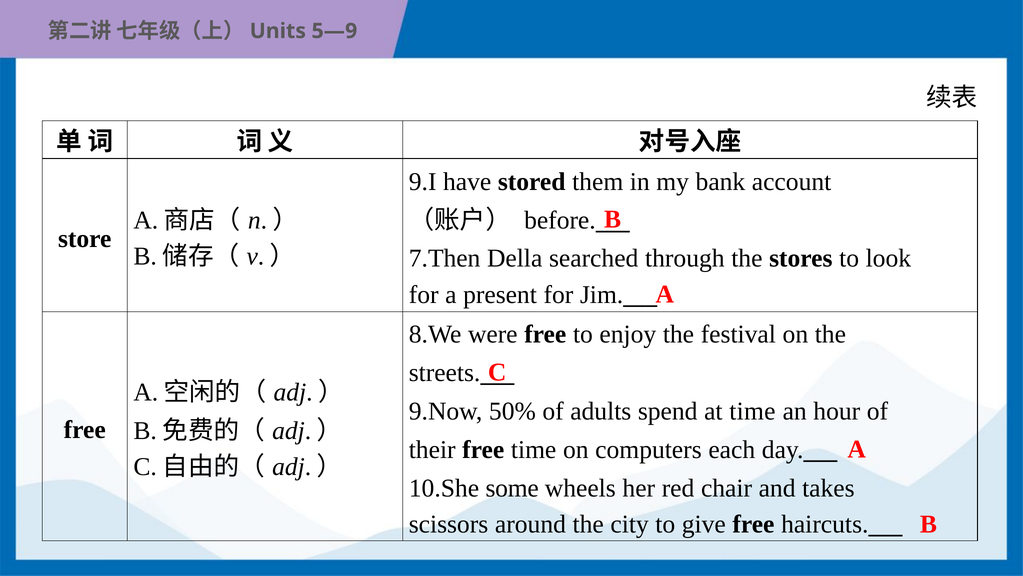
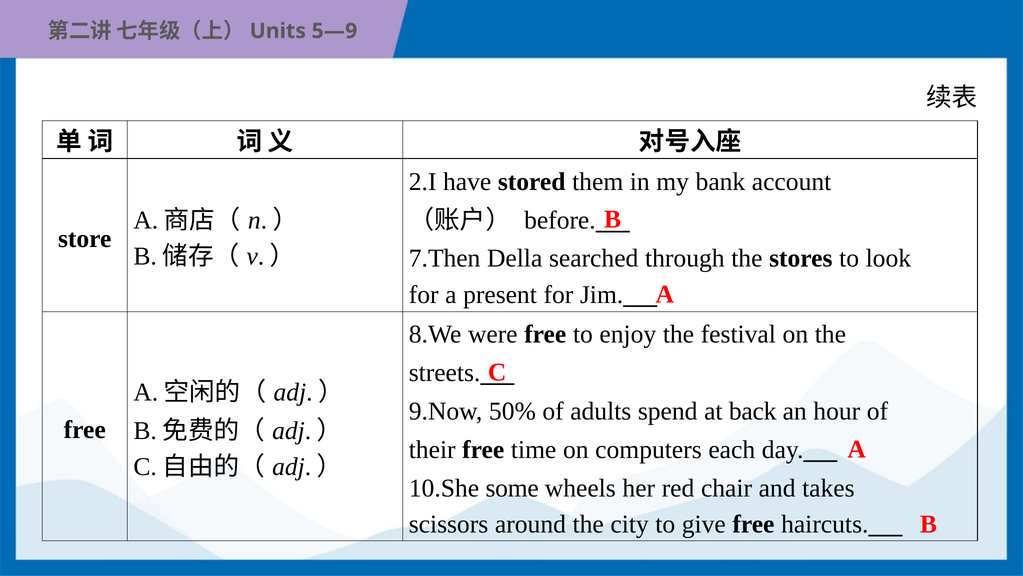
9.I: 9.I -> 2.I
at time: time -> back
